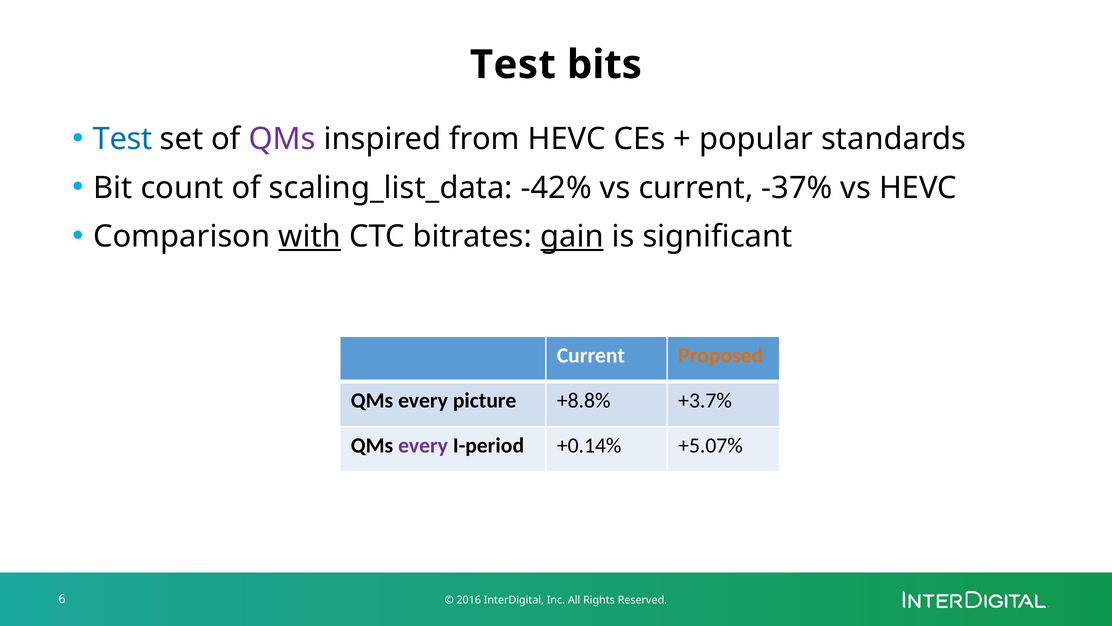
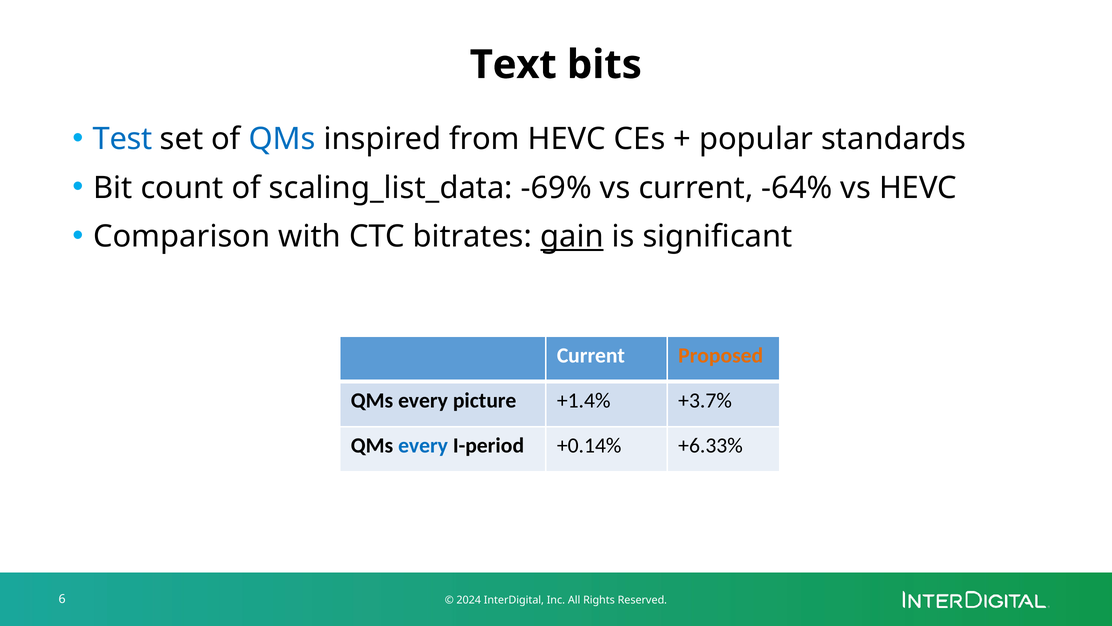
Test at (513, 65): Test -> Text
QMs at (282, 139) colour: purple -> blue
-42%: -42% -> -69%
-37%: -37% -> -64%
with underline: present -> none
+8.8%: +8.8% -> +1.4%
every at (423, 445) colour: purple -> blue
+5.07%: +5.07% -> +6.33%
2016: 2016 -> 2024
